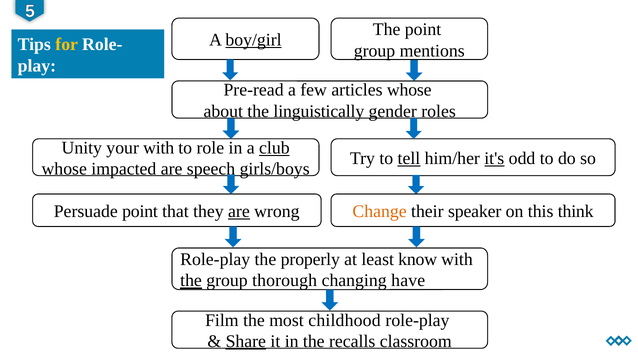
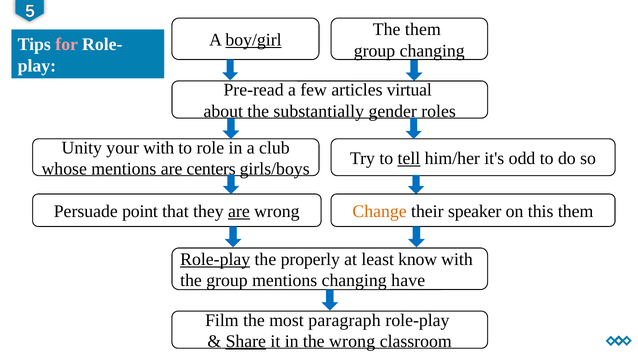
The point: point -> them
for colour: yellow -> pink
group mentions: mentions -> changing
articles whose: whose -> virtual
linguistically: linguistically -> substantially
club underline: present -> none
it's underline: present -> none
whose impacted: impacted -> mentions
speech: speech -> centers
this think: think -> them
Role-play at (215, 259) underline: none -> present
the at (191, 281) underline: present -> none
group thorough: thorough -> mentions
childhood: childhood -> paragraph
the recalls: recalls -> wrong
